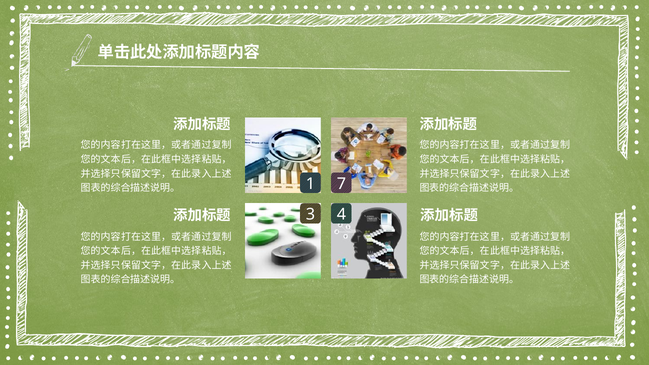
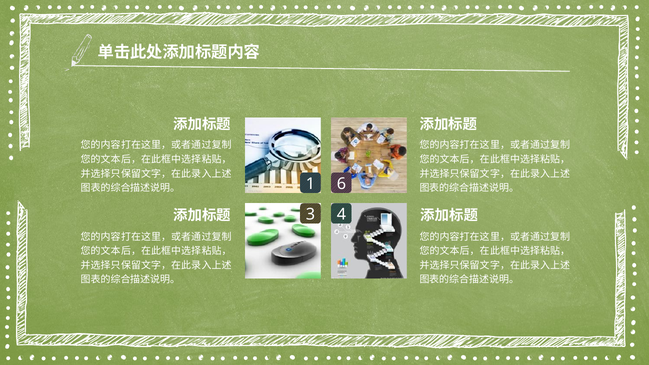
7: 7 -> 6
